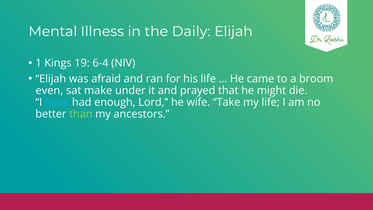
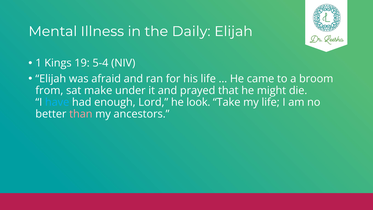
6-4: 6-4 -> 5-4
even: even -> from
wife: wife -> look
than colour: light green -> pink
